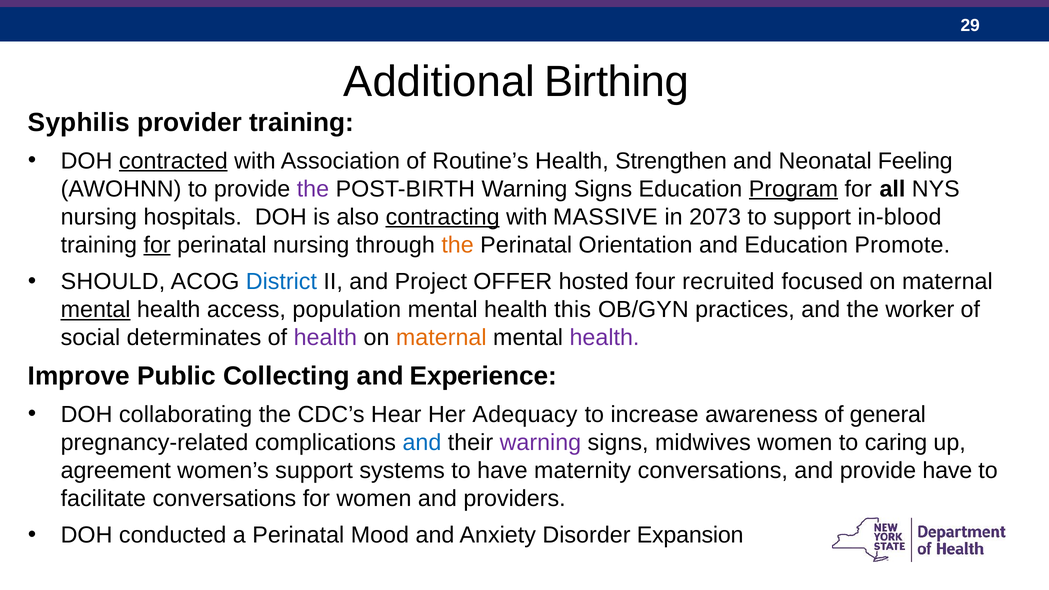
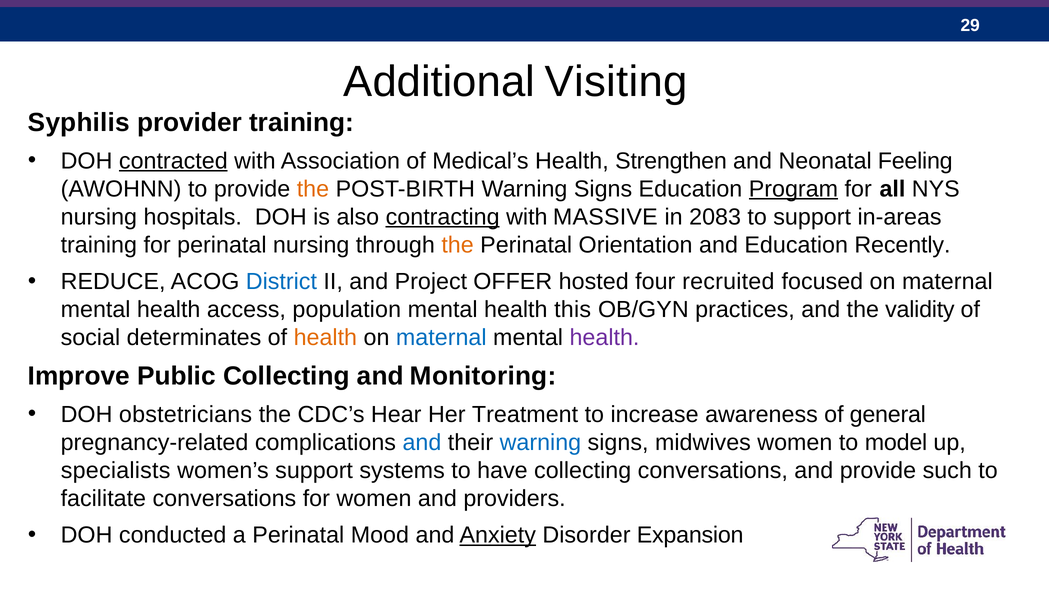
Birthing: Birthing -> Visiting
Routine’s: Routine’s -> Medical’s
the at (313, 189) colour: purple -> orange
2073: 2073 -> 2083
in-blood: in-blood -> in-areas
for at (157, 245) underline: present -> none
Promote: Promote -> Recently
SHOULD: SHOULD -> REDUCE
mental at (96, 310) underline: present -> none
worker: worker -> validity
health at (325, 338) colour: purple -> orange
maternal at (441, 338) colour: orange -> blue
Experience: Experience -> Monitoring
collaborating: collaborating -> obstetricians
Adequacy: Adequacy -> Treatment
warning at (540, 443) colour: purple -> blue
caring: caring -> model
agreement: agreement -> specialists
have maternity: maternity -> collecting
provide have: have -> such
Anxiety underline: none -> present
